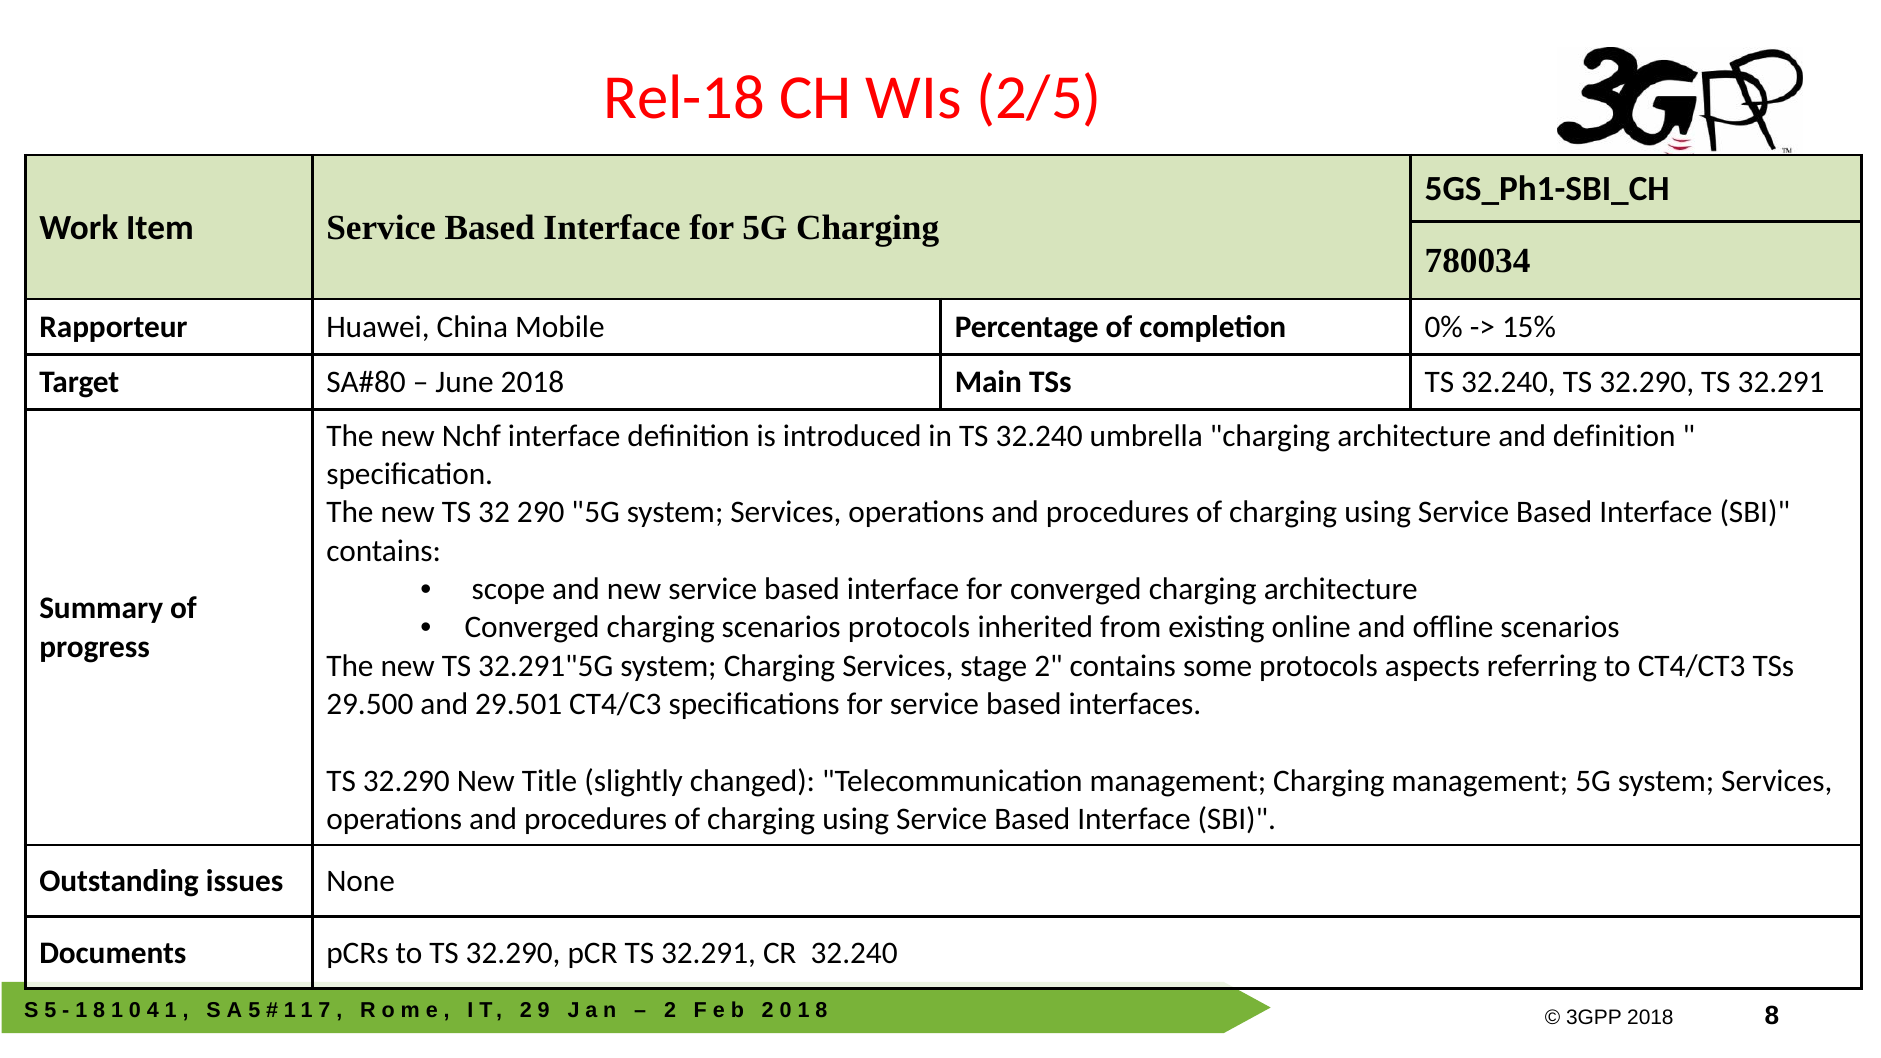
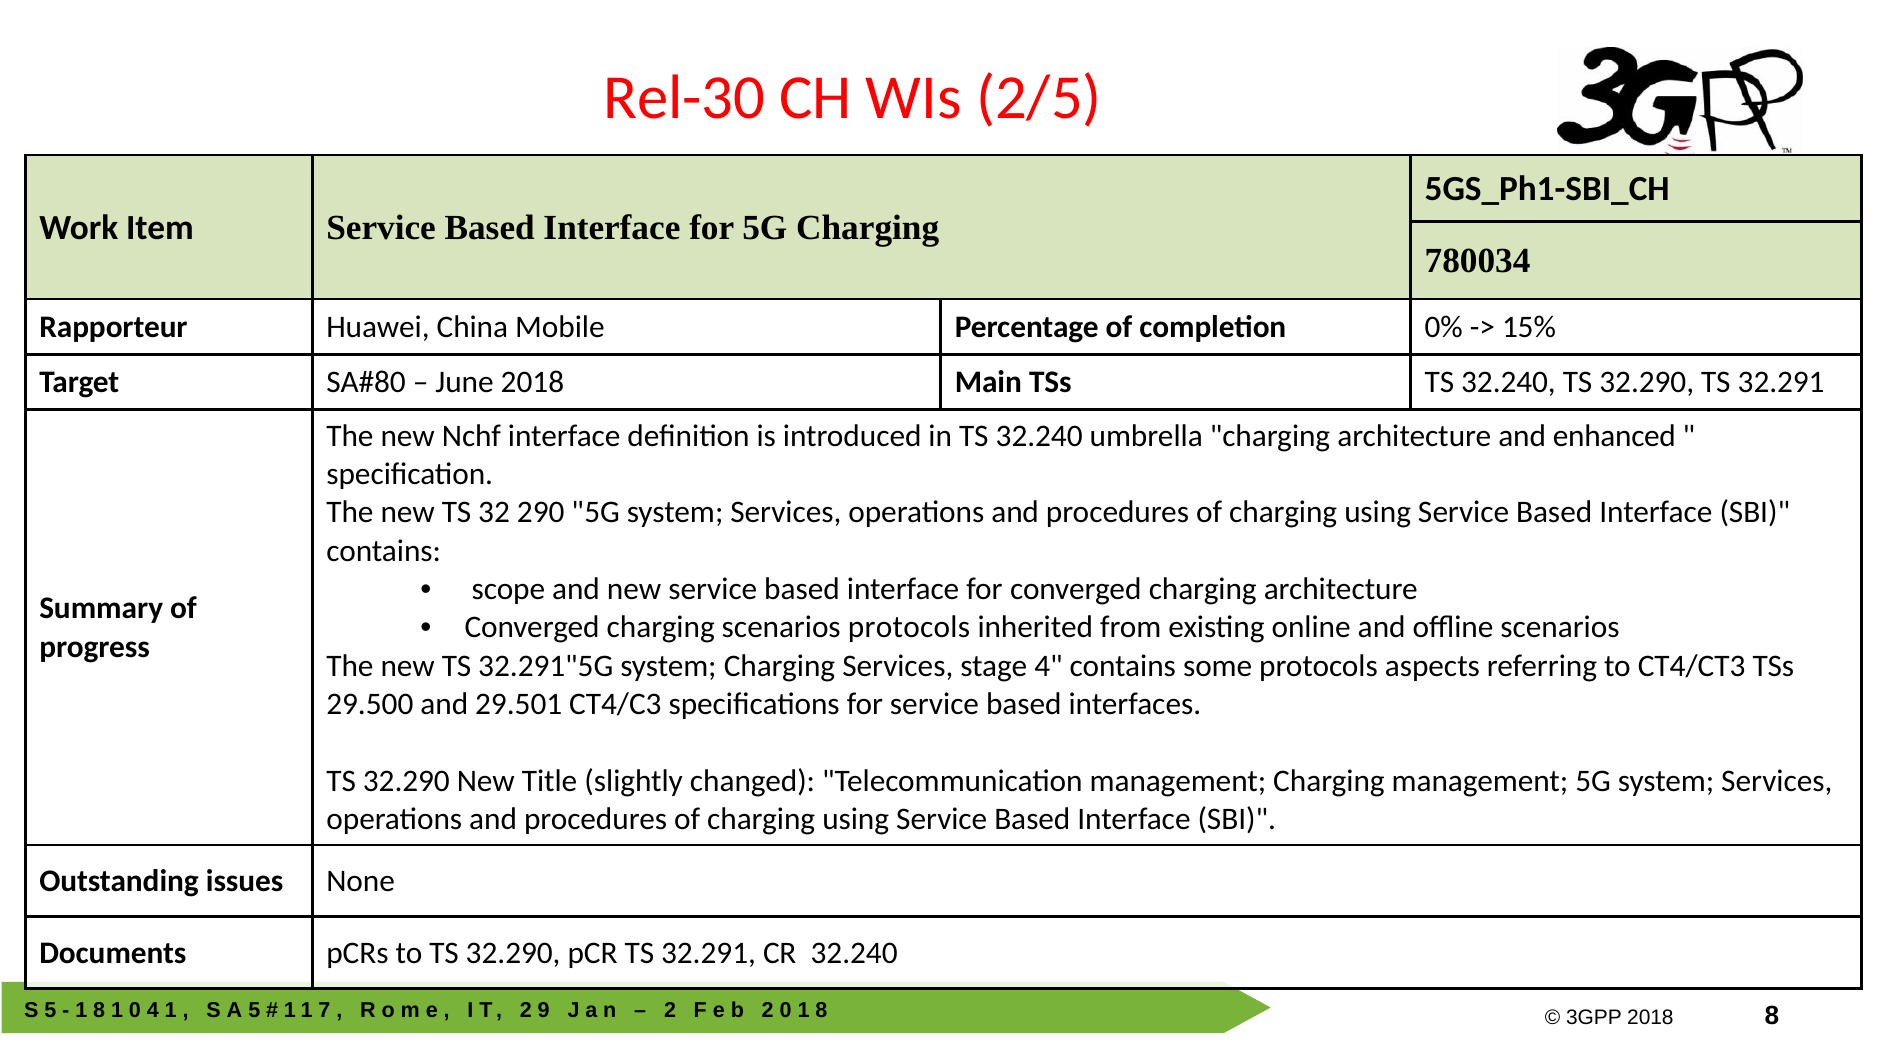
Rel-18: Rel-18 -> Rel-30
and definition: definition -> enhanced
stage 2: 2 -> 4
